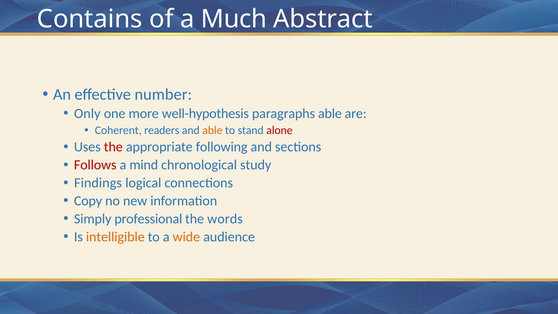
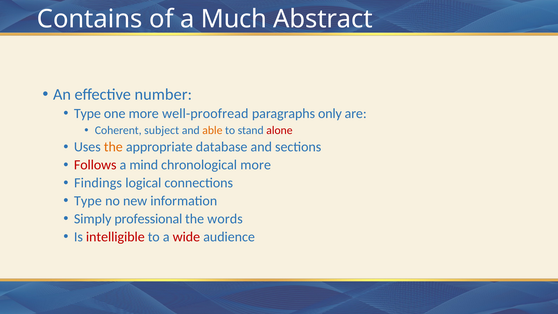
Only at (87, 114): Only -> Type
well-hypothesis: well-hypothesis -> well-proofread
paragraphs able: able -> only
readers: readers -> subject
the at (113, 147) colour: red -> orange
following: following -> database
chronological study: study -> more
Copy at (88, 201): Copy -> Type
intelligible colour: orange -> red
wide colour: orange -> red
